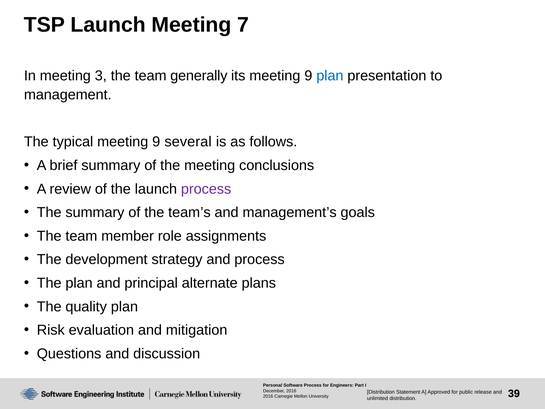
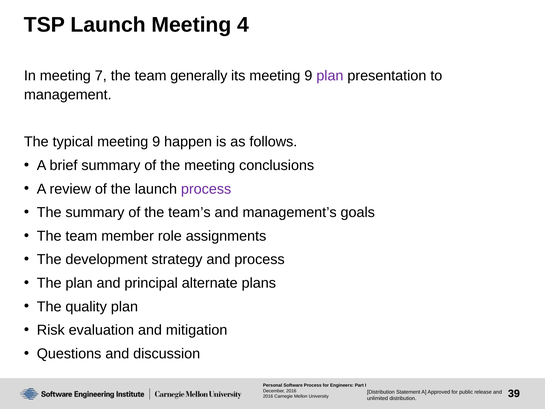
7: 7 -> 4
3: 3 -> 7
plan at (330, 76) colour: blue -> purple
several: several -> happen
